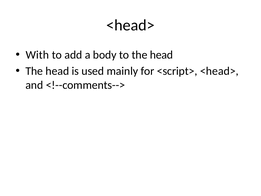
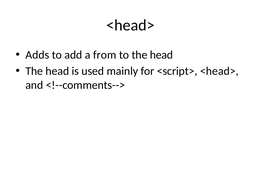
With: With -> Adds
body: body -> from
